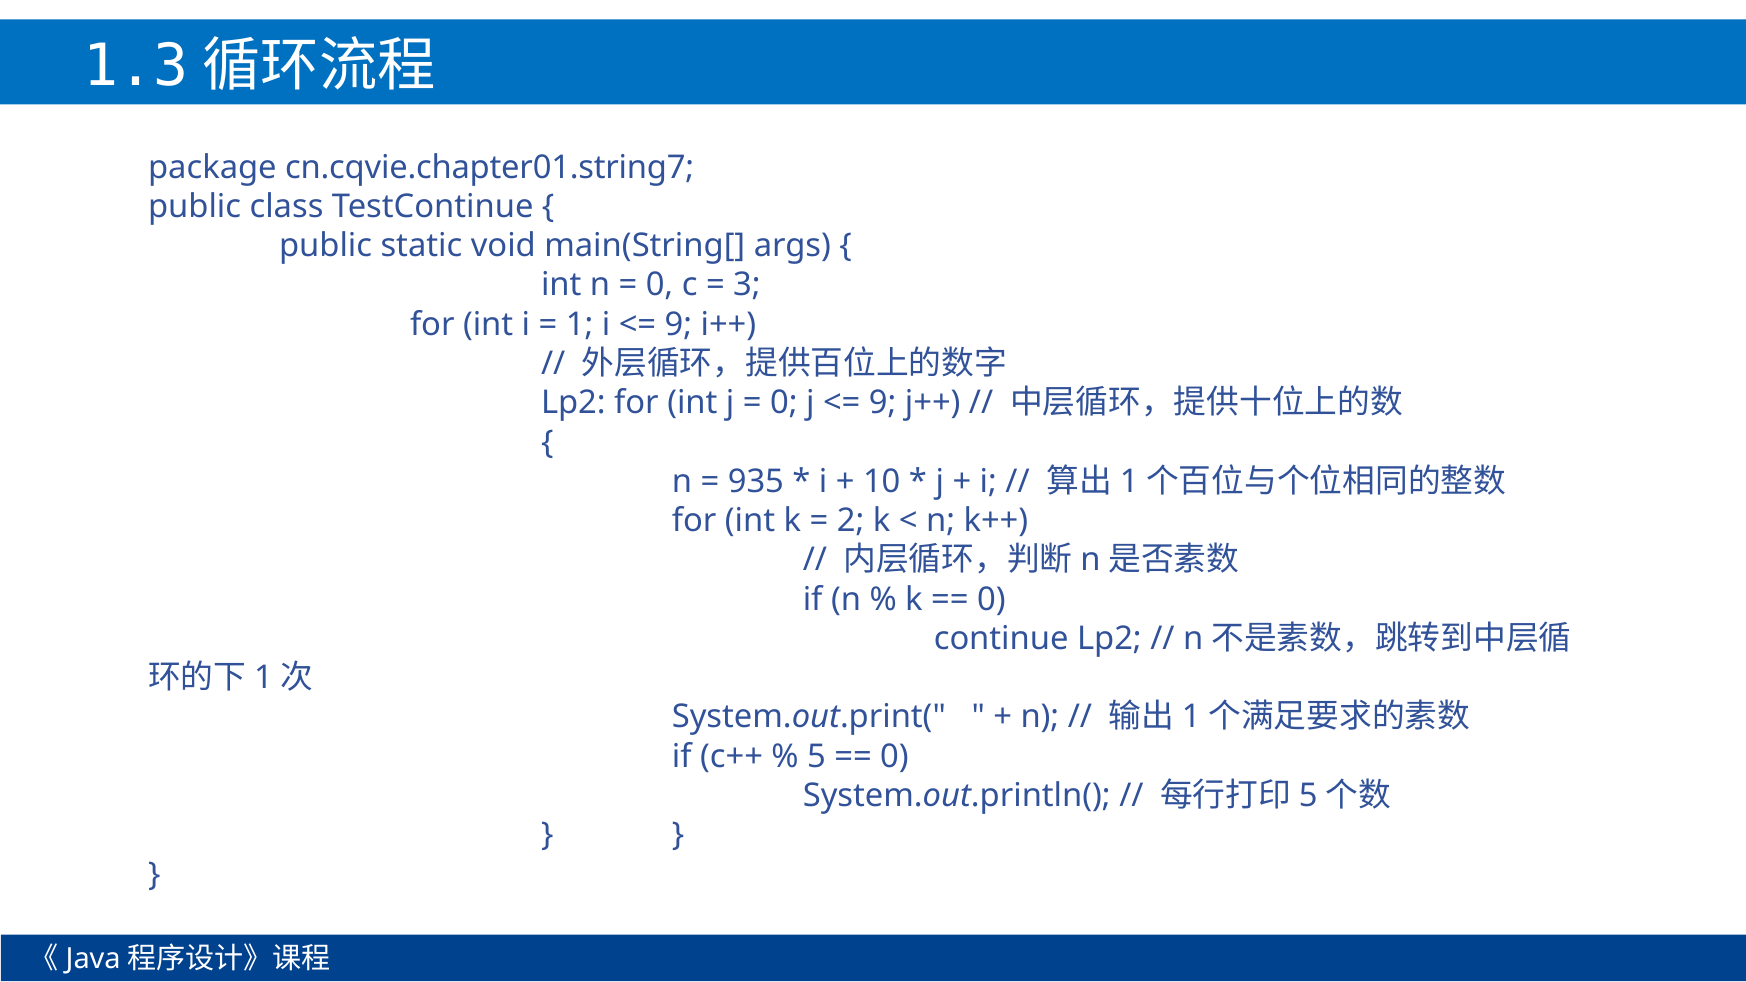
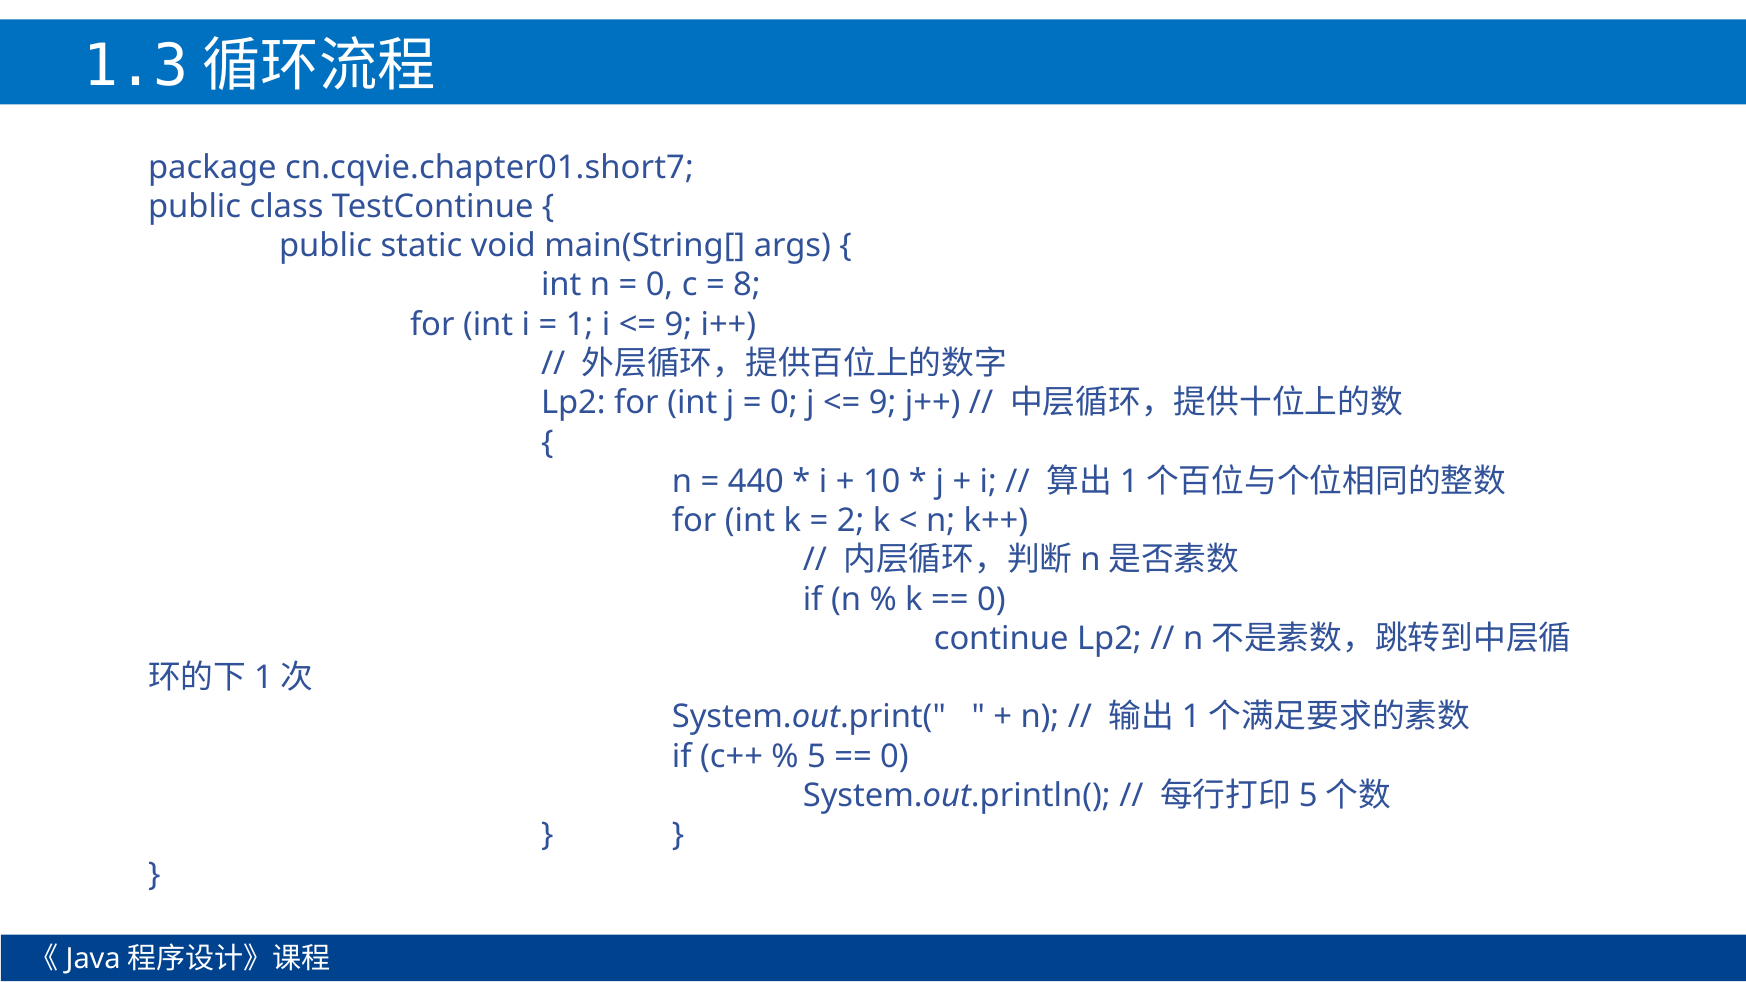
cn.cqvie.chapter01.string7: cn.cqvie.chapter01.string7 -> cn.cqvie.chapter01.short7
3: 3 -> 8
935: 935 -> 440
